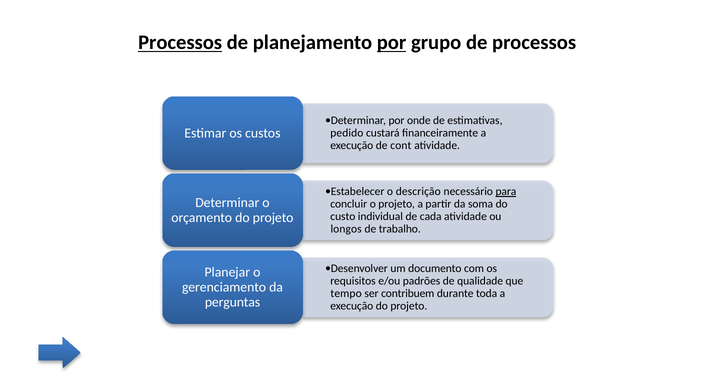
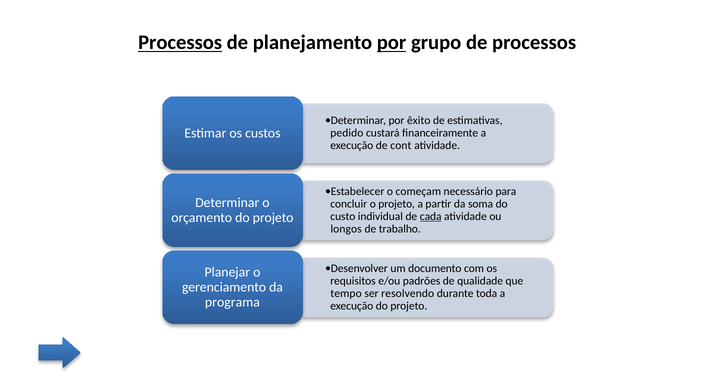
onde: onde -> êxito
descrição: descrição -> começam
para underline: present -> none
cada underline: none -> present
contribuem: contribuem -> resolvendo
perguntas: perguntas -> programa
